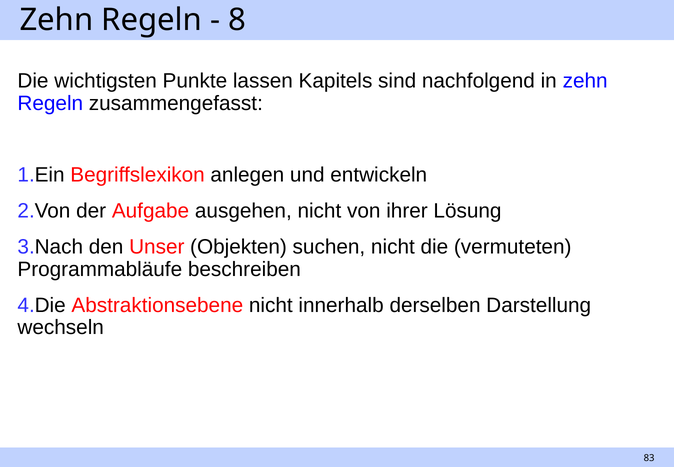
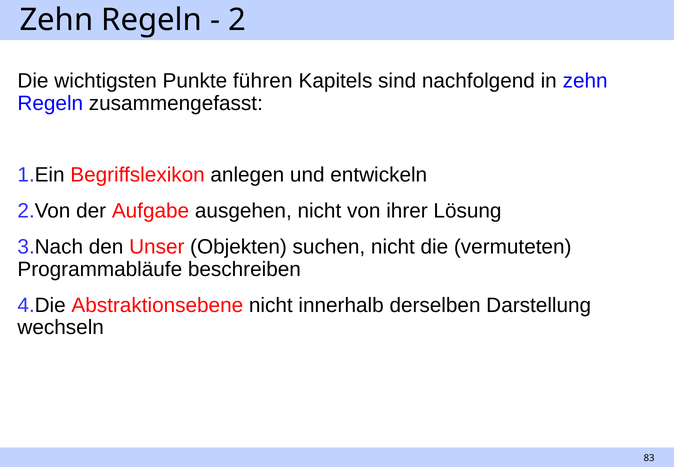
8: 8 -> 2
lassen: lassen -> führen
